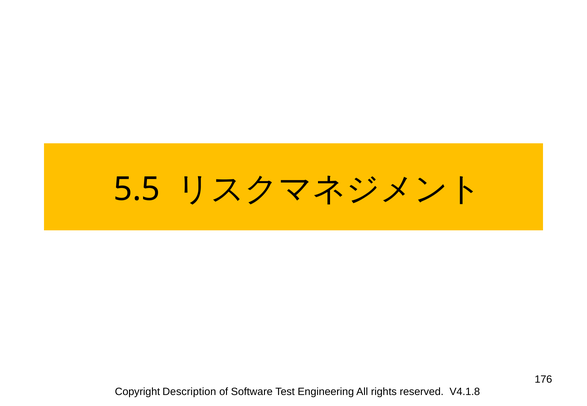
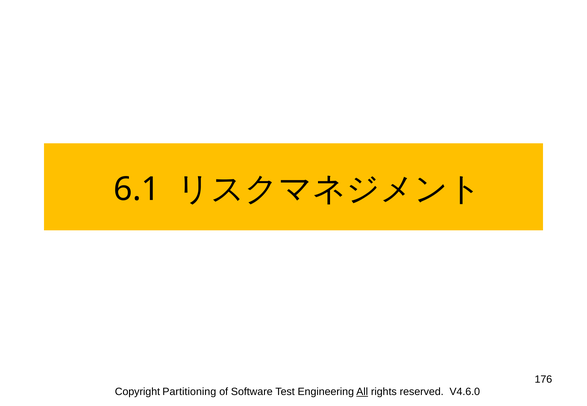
5.5: 5.5 -> 6.1
Description: Description -> Partitioning
All underline: none -> present
V4.1.8: V4.1.8 -> V4.6.0
